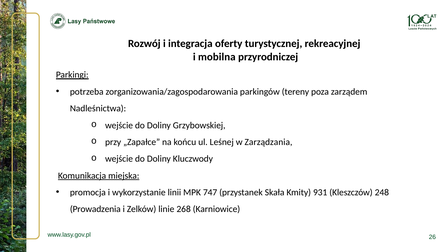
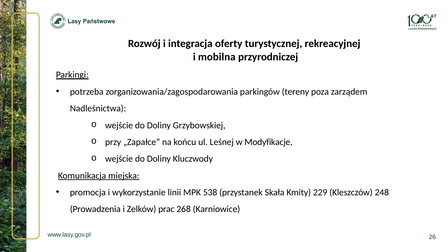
Zarządzania: Zarządzania -> Modyfikacje
747: 747 -> 538
931: 931 -> 229
linie: linie -> prac
